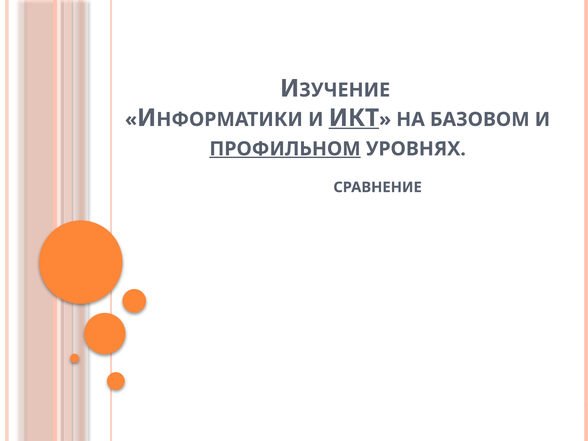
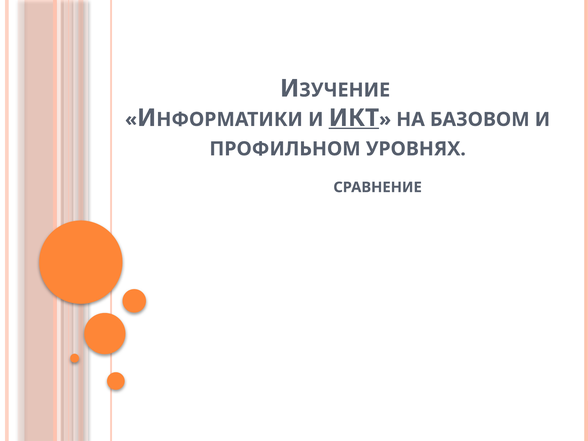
ПРОФИЛЬНОМ underline: present -> none
